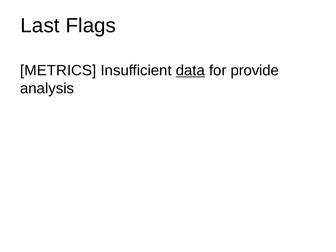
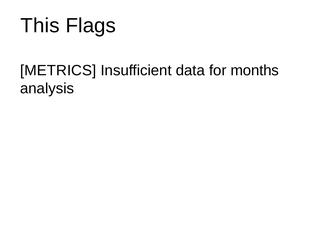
Last: Last -> This
data underline: present -> none
provide: provide -> months
